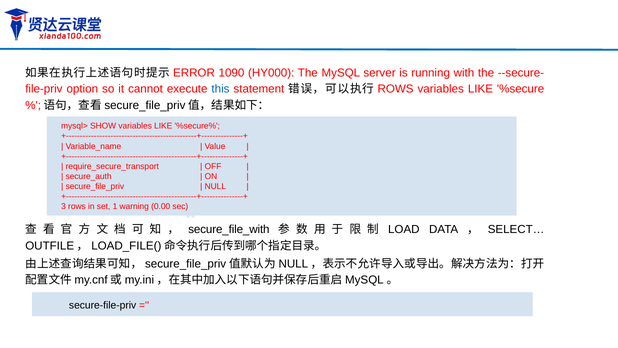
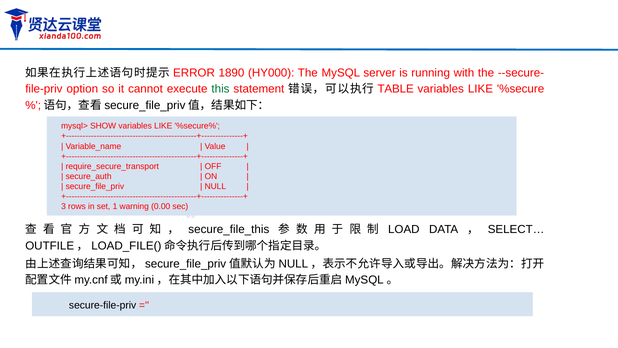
1090: 1090 -> 1890
this colour: blue -> green
ROWS at (396, 89): ROWS -> TABLE
secure_file_with: secure_file_with -> secure_file_this
